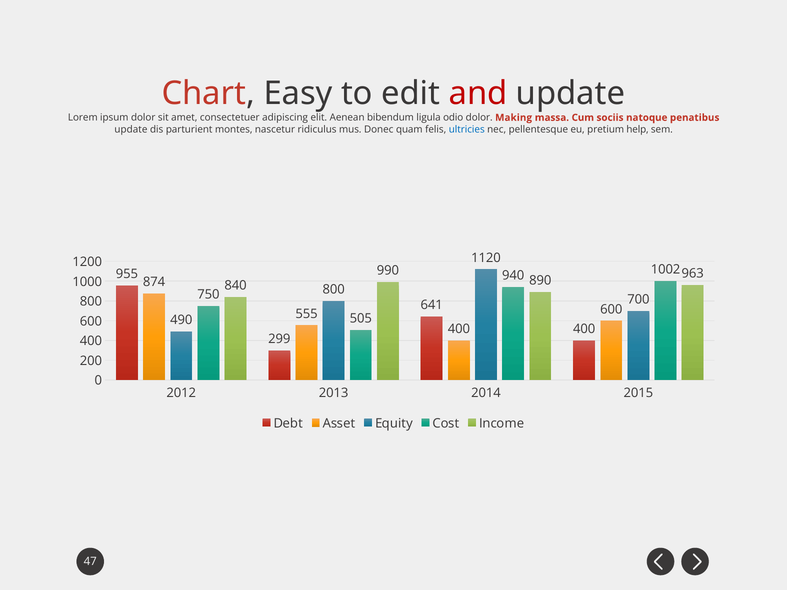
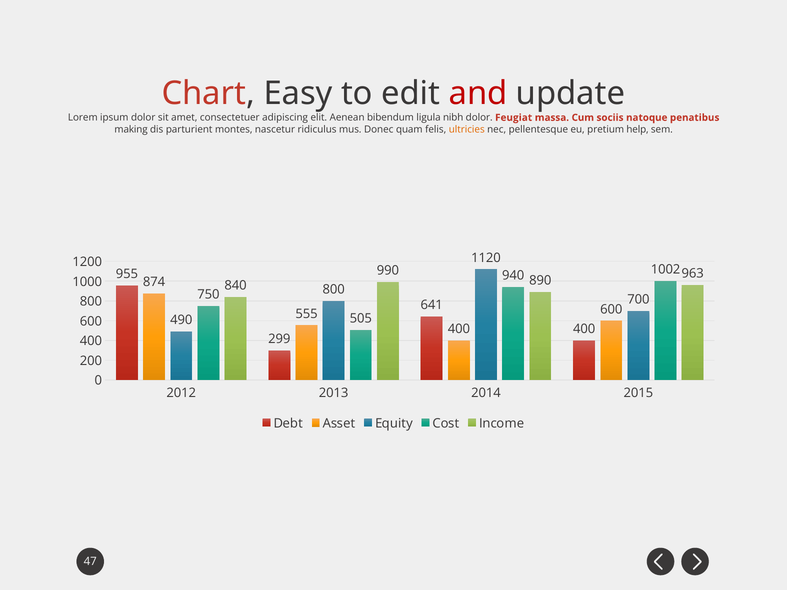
odio: odio -> nibh
Making: Making -> Feugiat
update at (131, 129): update -> making
ultricies colour: blue -> orange
